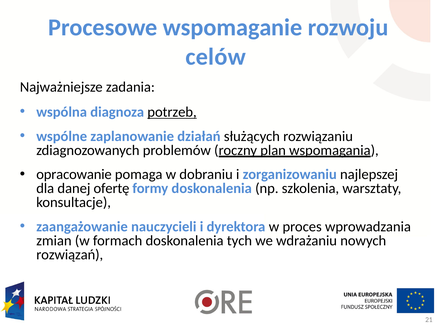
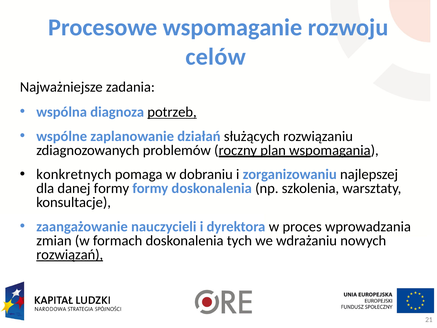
opracowanie: opracowanie -> konkretnych
danej ofertę: ofertę -> formy
rozwiązań underline: none -> present
